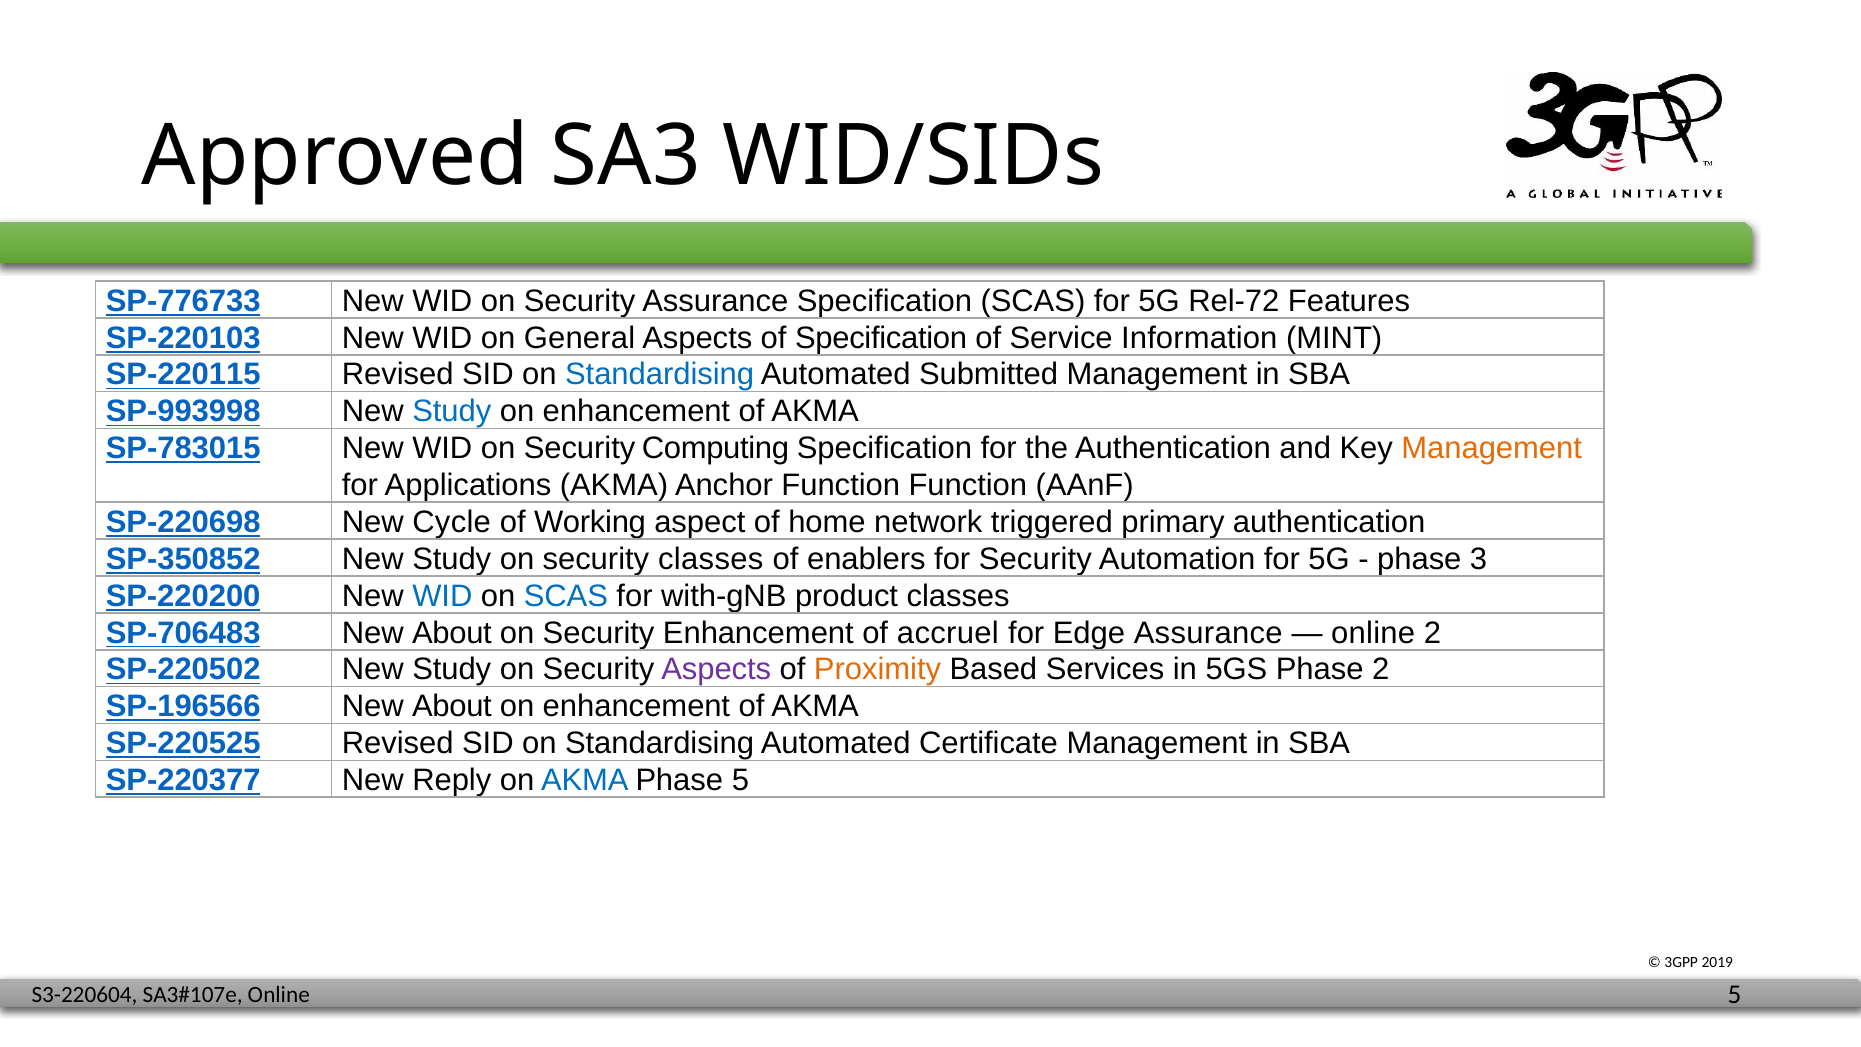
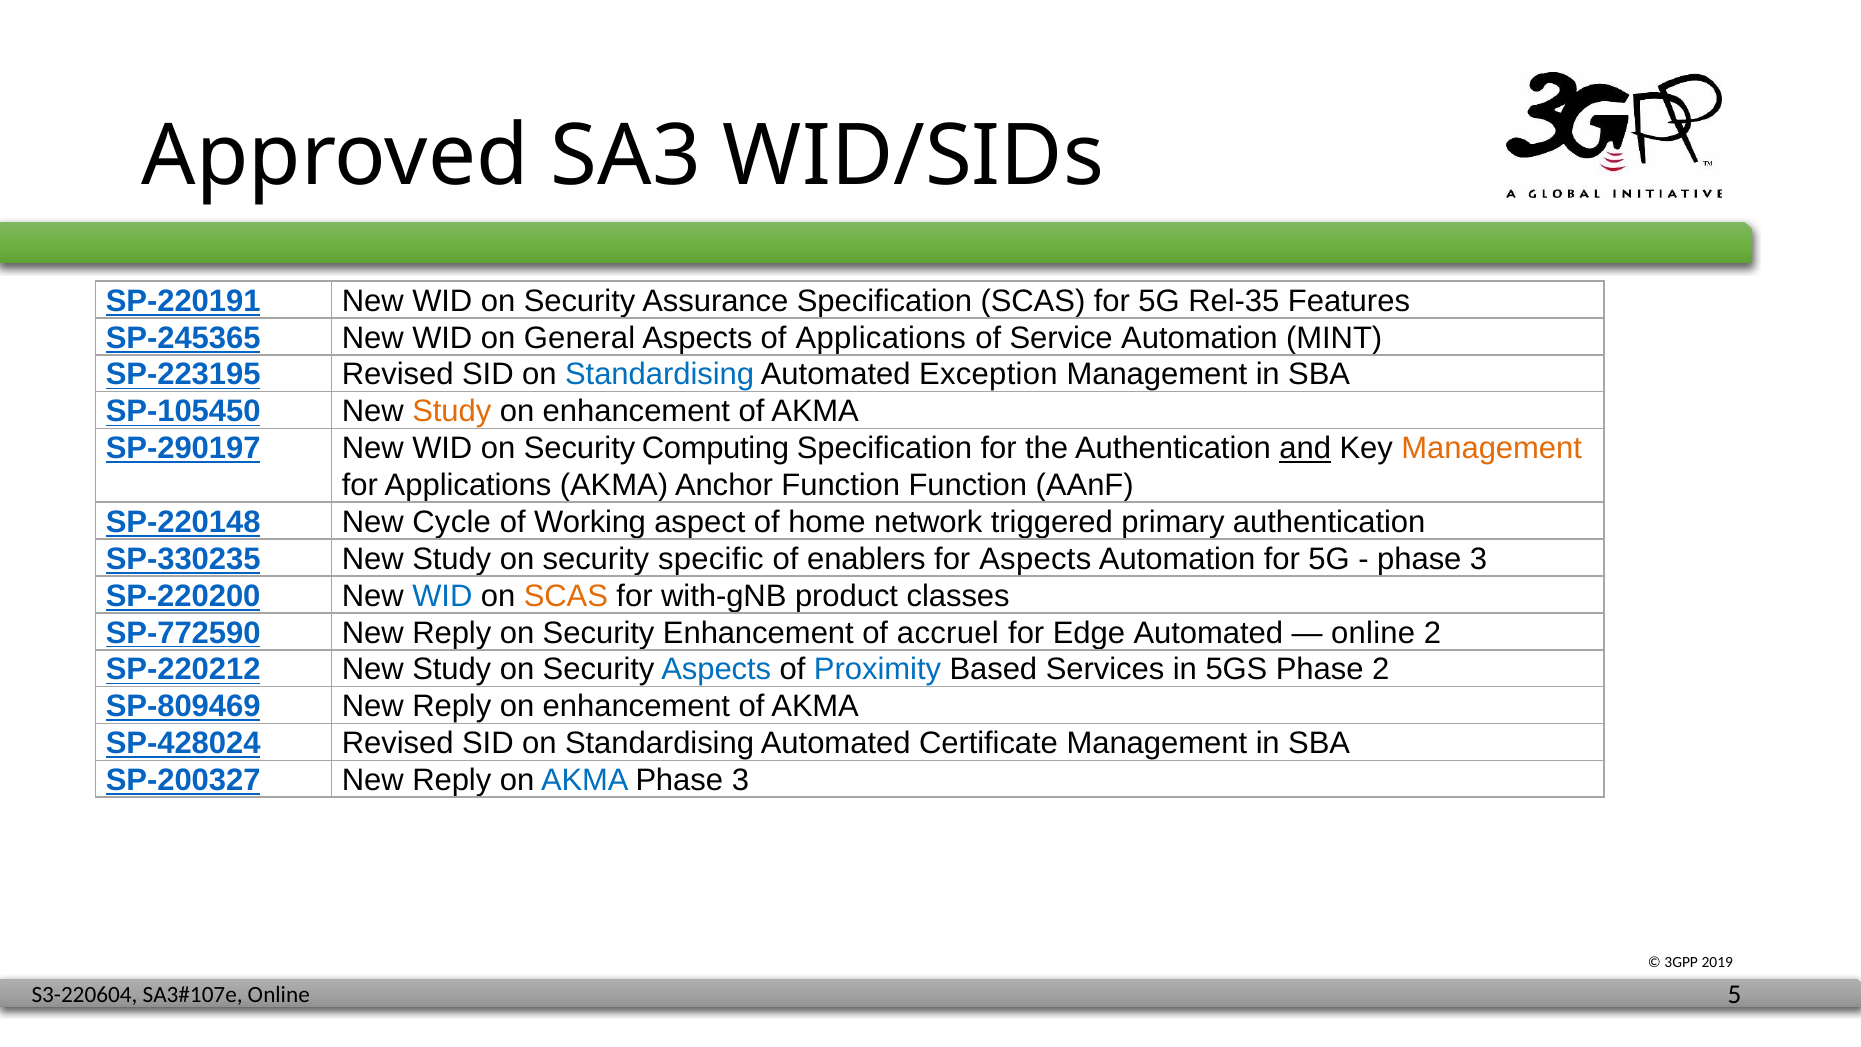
SP-776733: SP-776733 -> SP-220191
Rel-72: Rel-72 -> Rel-35
SP-220103: SP-220103 -> SP-245365
of Specification: Specification -> Applications
Service Information: Information -> Automation
SP-220115: SP-220115 -> SP-223195
Submitted: Submitted -> Exception
SP-993998: SP-993998 -> SP-105450
Study at (452, 412) colour: blue -> orange
SP-783015: SP-783015 -> SP-290197
and underline: none -> present
SP-220698: SP-220698 -> SP-220148
SP-350852: SP-350852 -> SP-330235
security classes: classes -> specific
for Security: Security -> Aspects
SCAS at (566, 596) colour: blue -> orange
SP-706483: SP-706483 -> SP-772590
About at (452, 633): About -> Reply
Edge Assurance: Assurance -> Automated
SP-220502: SP-220502 -> SP-220212
Aspects at (716, 670) colour: purple -> blue
Proximity colour: orange -> blue
SP-196566: SP-196566 -> SP-809469
About at (452, 706): About -> Reply
SP-220525: SP-220525 -> SP-428024
SP-220377: SP-220377 -> SP-200327
5 at (740, 780): 5 -> 3
